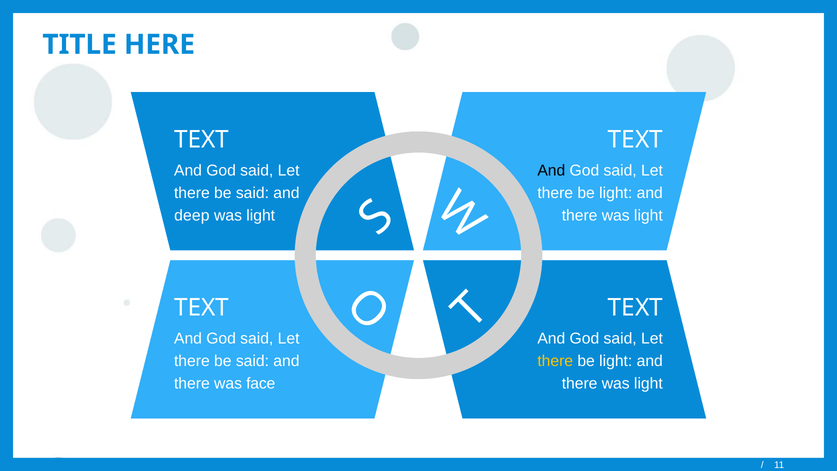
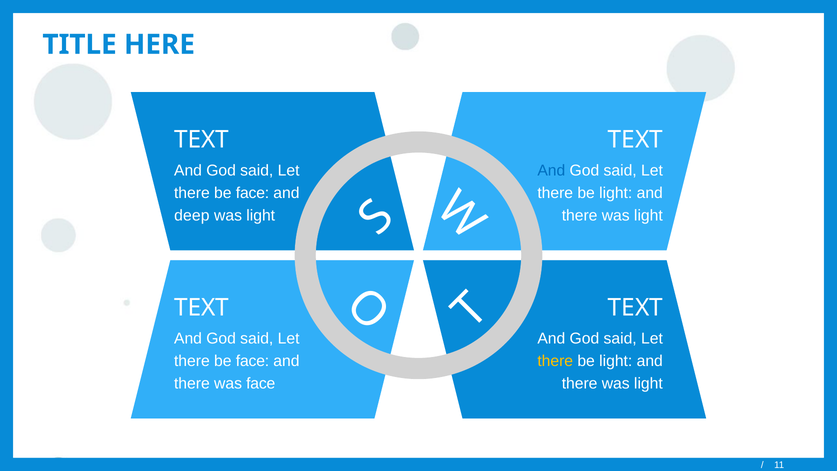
And at (551, 170) colour: black -> blue
said at (252, 193): said -> face
said at (252, 361): said -> face
